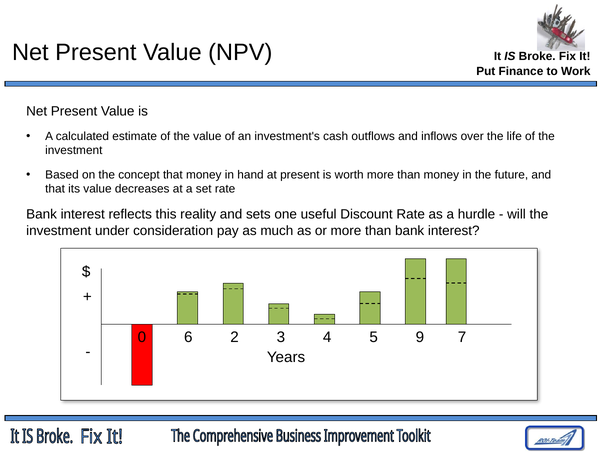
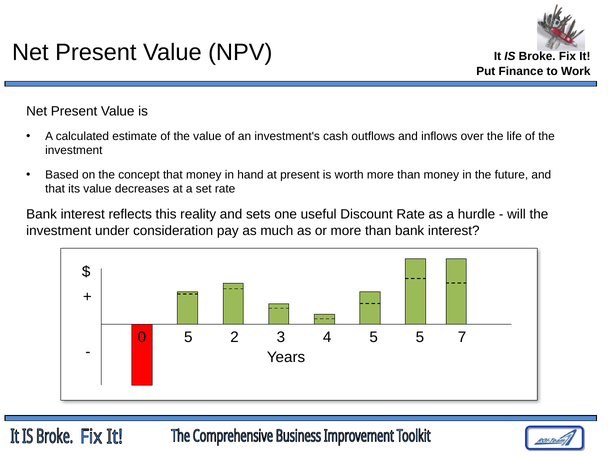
0 6: 6 -> 5
5 9: 9 -> 5
